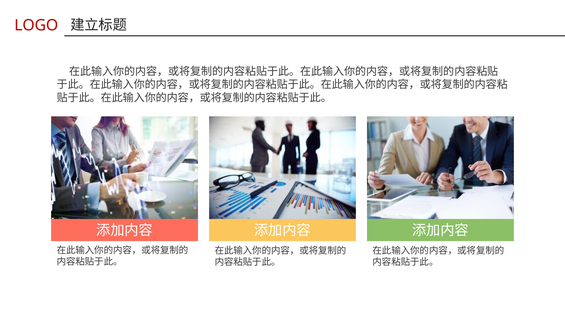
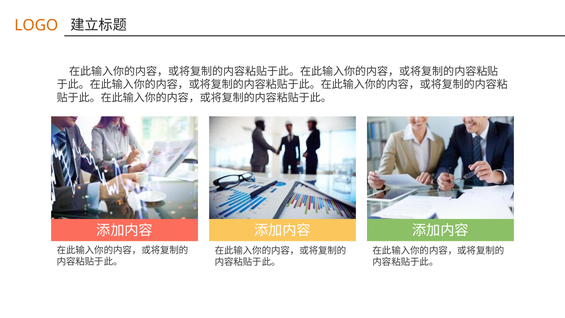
LOGO colour: red -> orange
